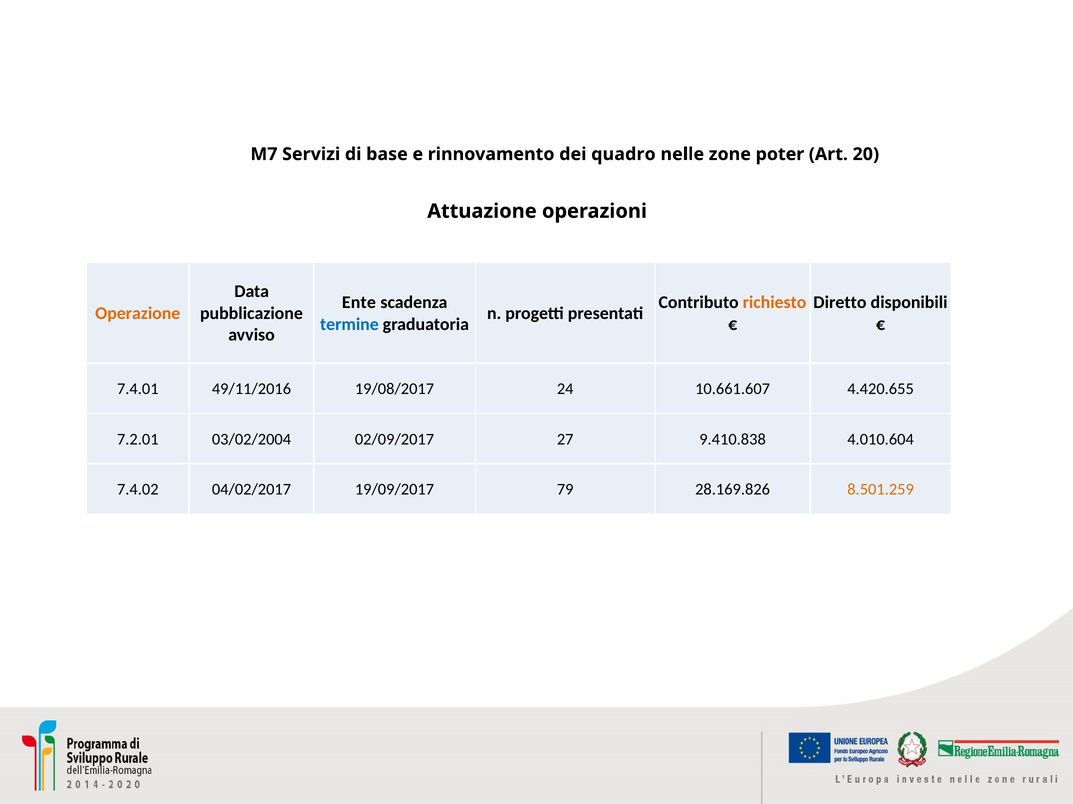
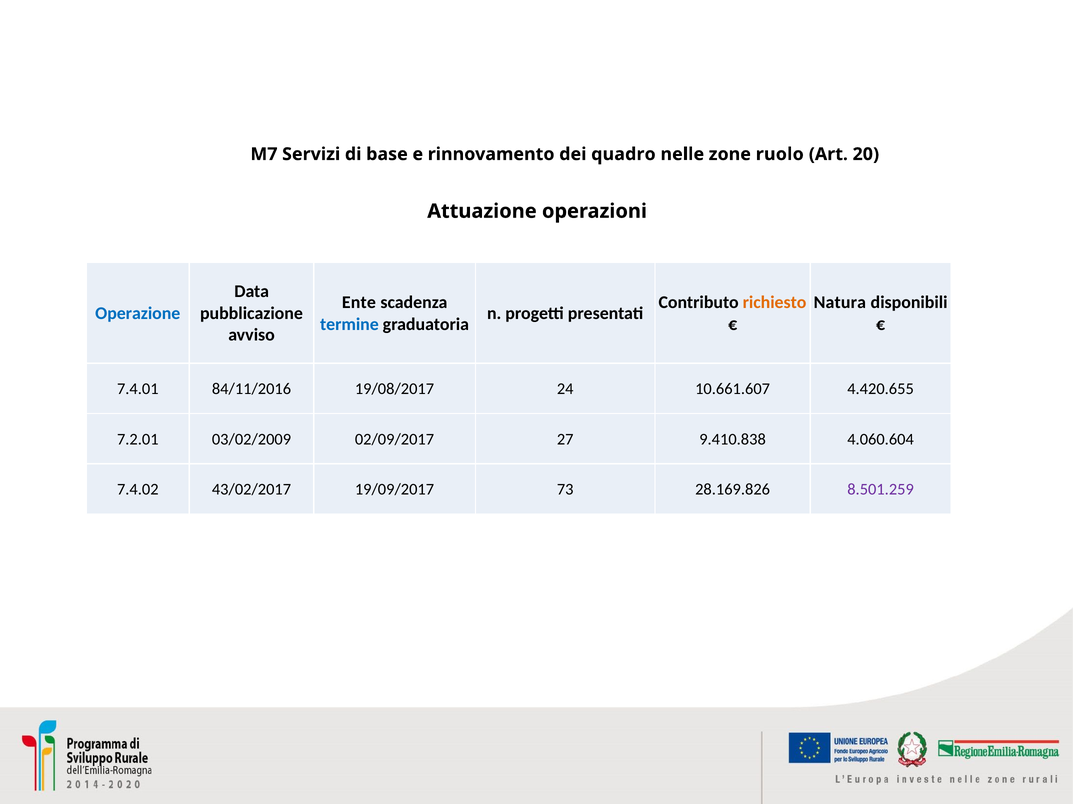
poter: poter -> ruolo
Diretto: Diretto -> Natura
Operazione colour: orange -> blue
49/11/2016: 49/11/2016 -> 84/11/2016
03/02/2004: 03/02/2004 -> 03/02/2009
4.010.604: 4.010.604 -> 4.060.604
04/02/2017: 04/02/2017 -> 43/02/2017
79: 79 -> 73
8.501.259 colour: orange -> purple
